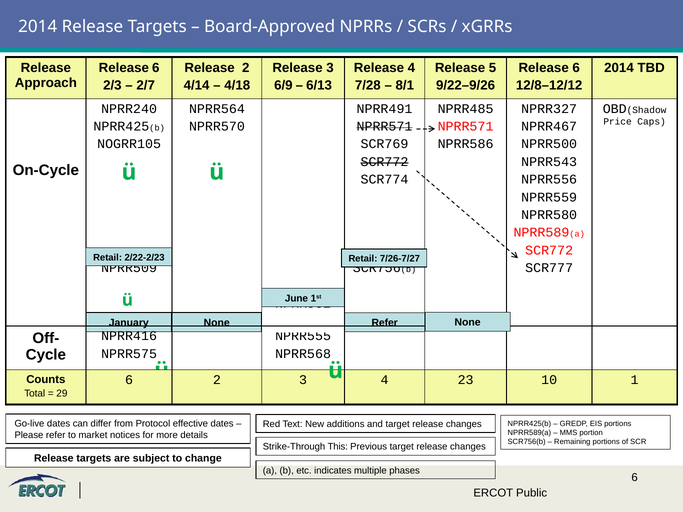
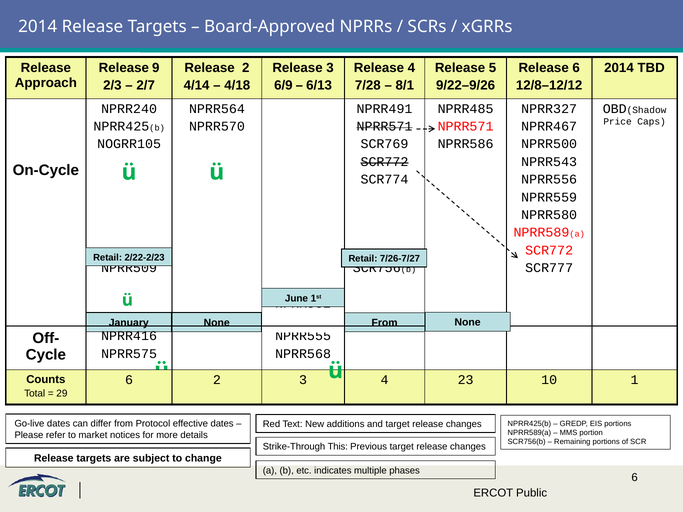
6 at (156, 68): 6 -> 9
Refer at (385, 323): Refer -> From
